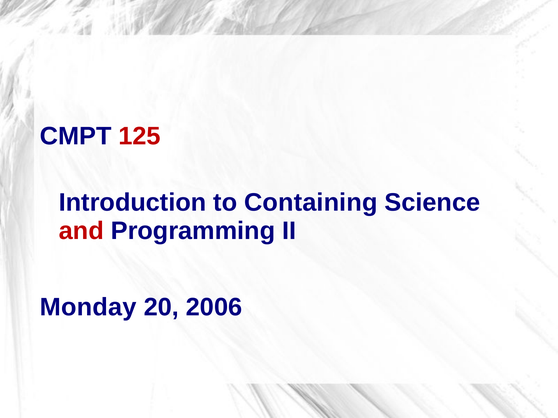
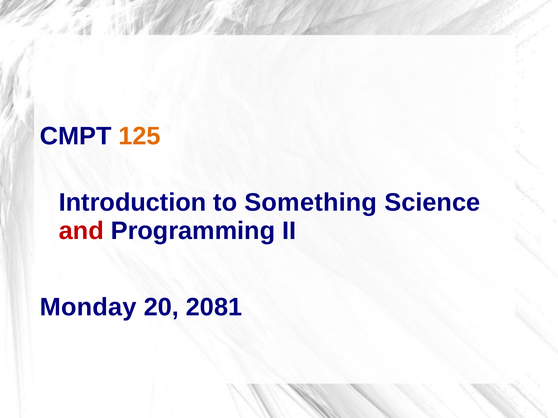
125 colour: red -> orange
Containing: Containing -> Something
2006: 2006 -> 2081
